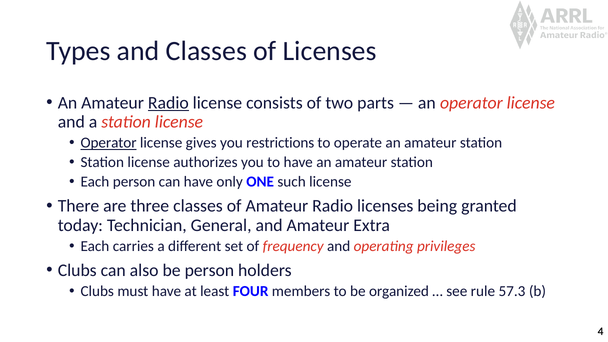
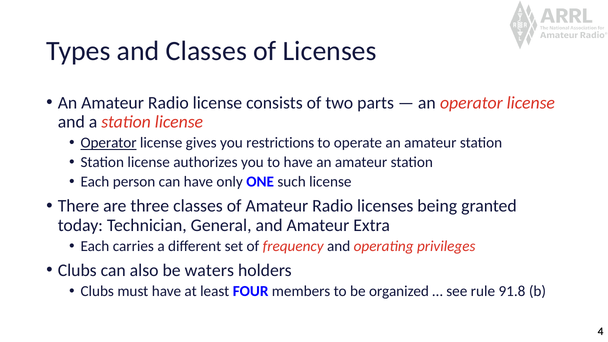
Radio at (168, 103) underline: present -> none
be person: person -> waters
57.3: 57.3 -> 91.8
